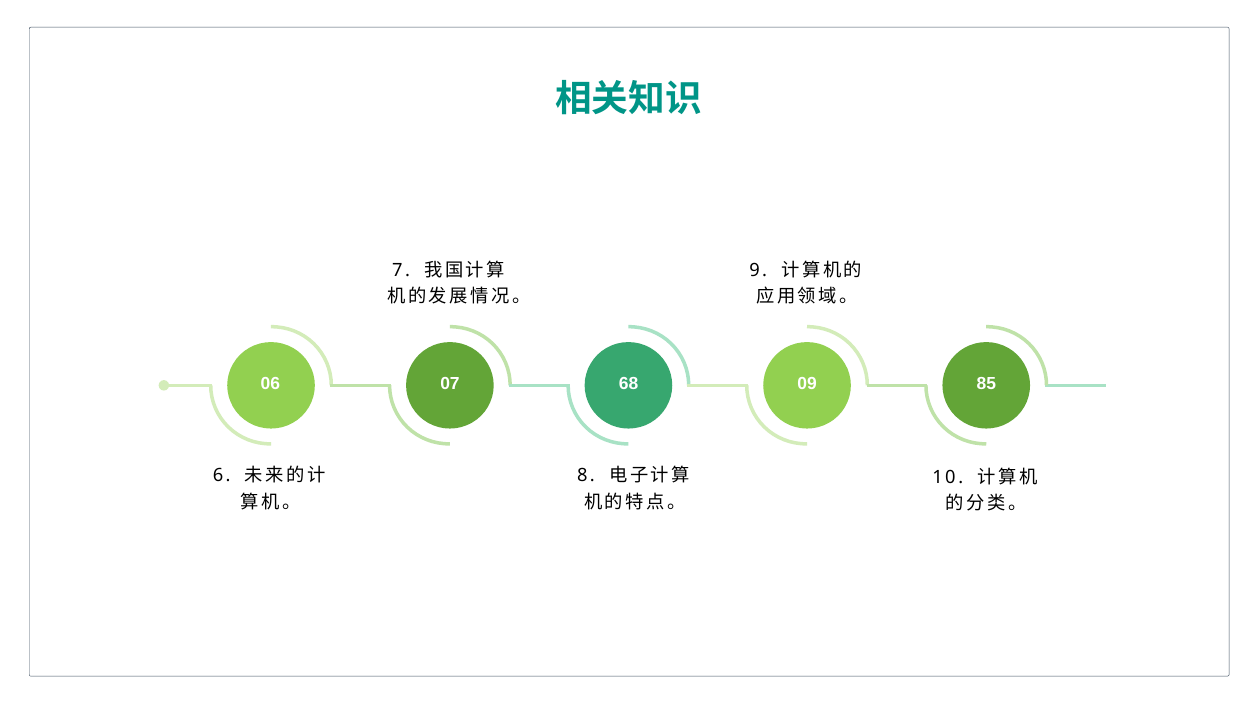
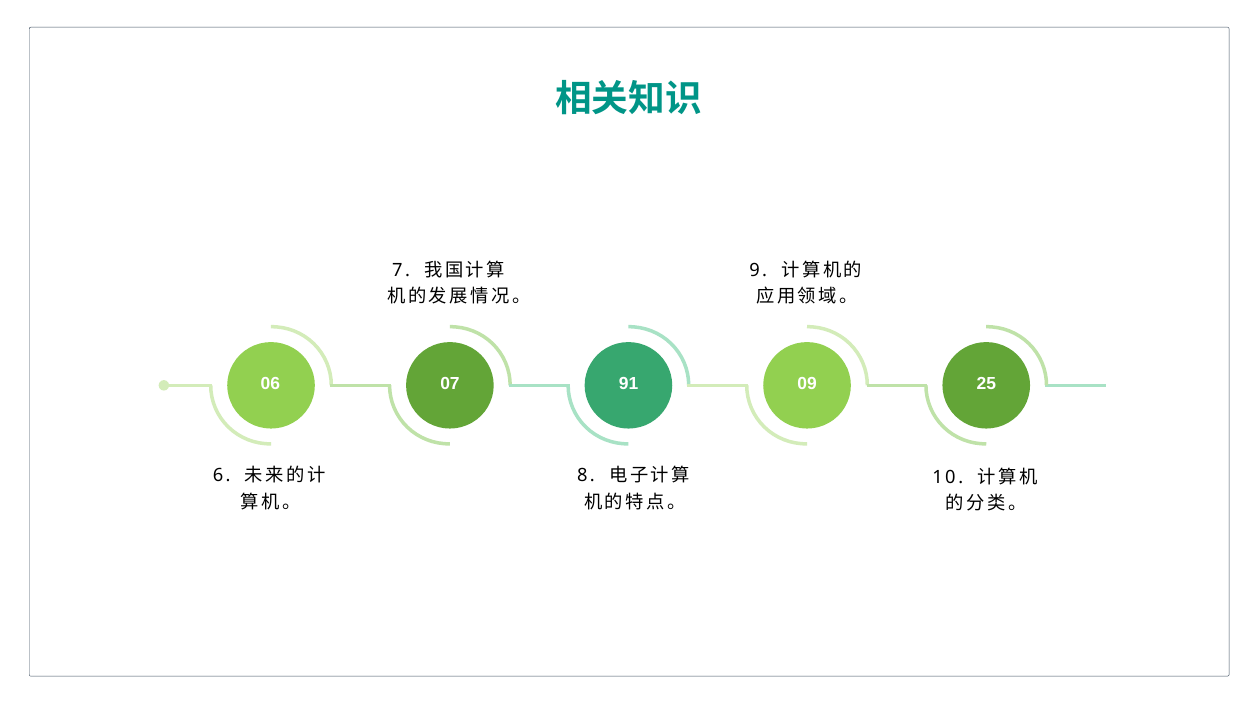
68: 68 -> 91
85: 85 -> 25
